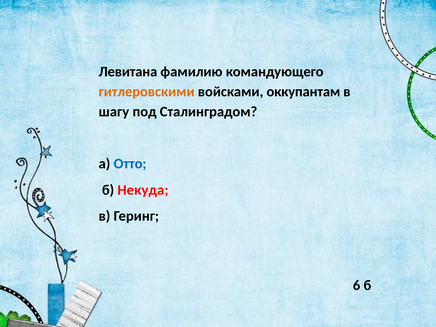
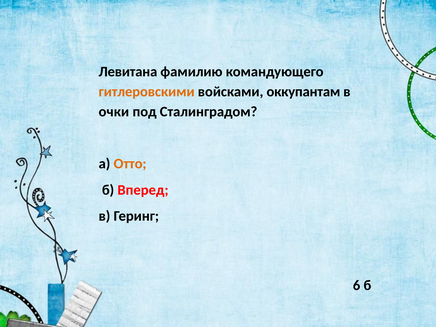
шагу: шагу -> очки
Отто colour: blue -> orange
Некуда: Некуда -> Вперед
